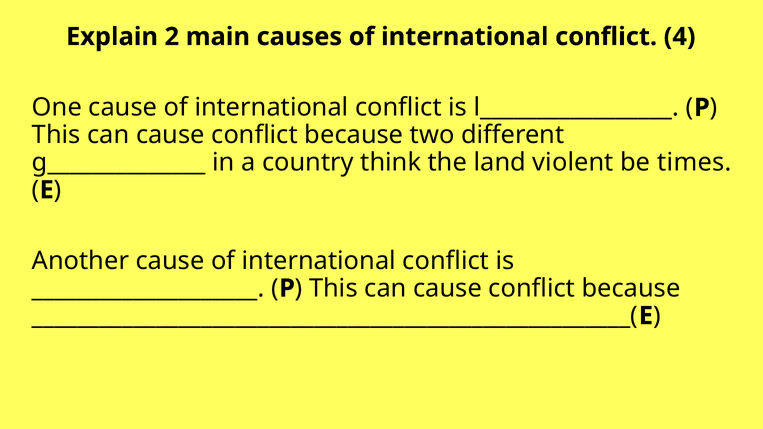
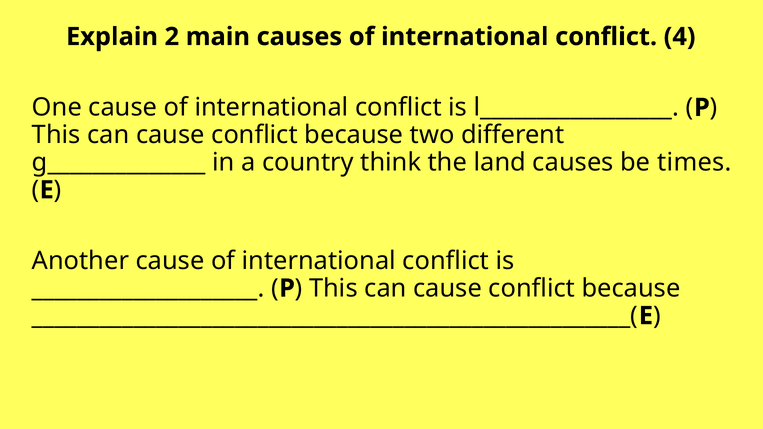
land violent: violent -> causes
